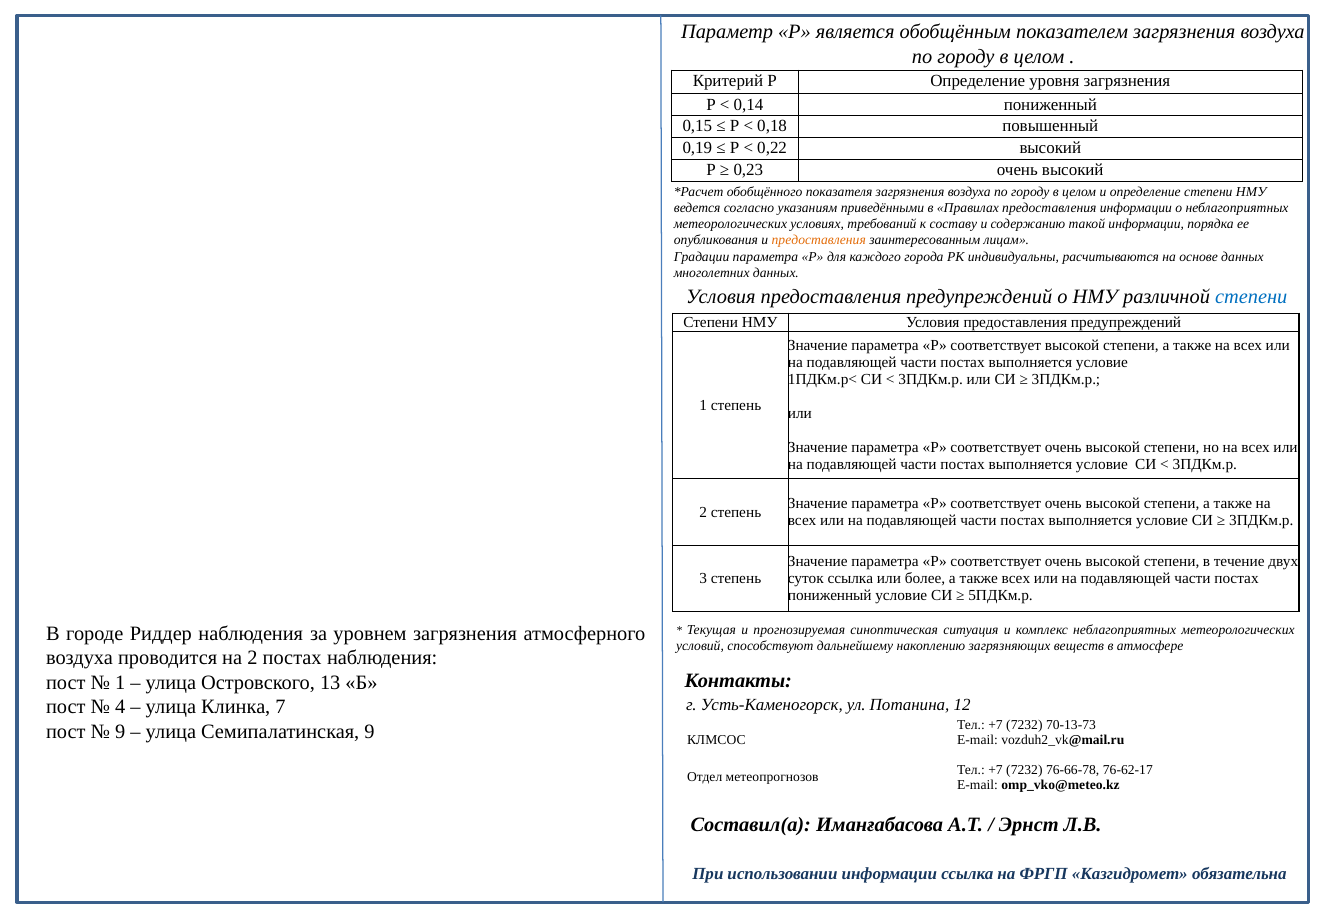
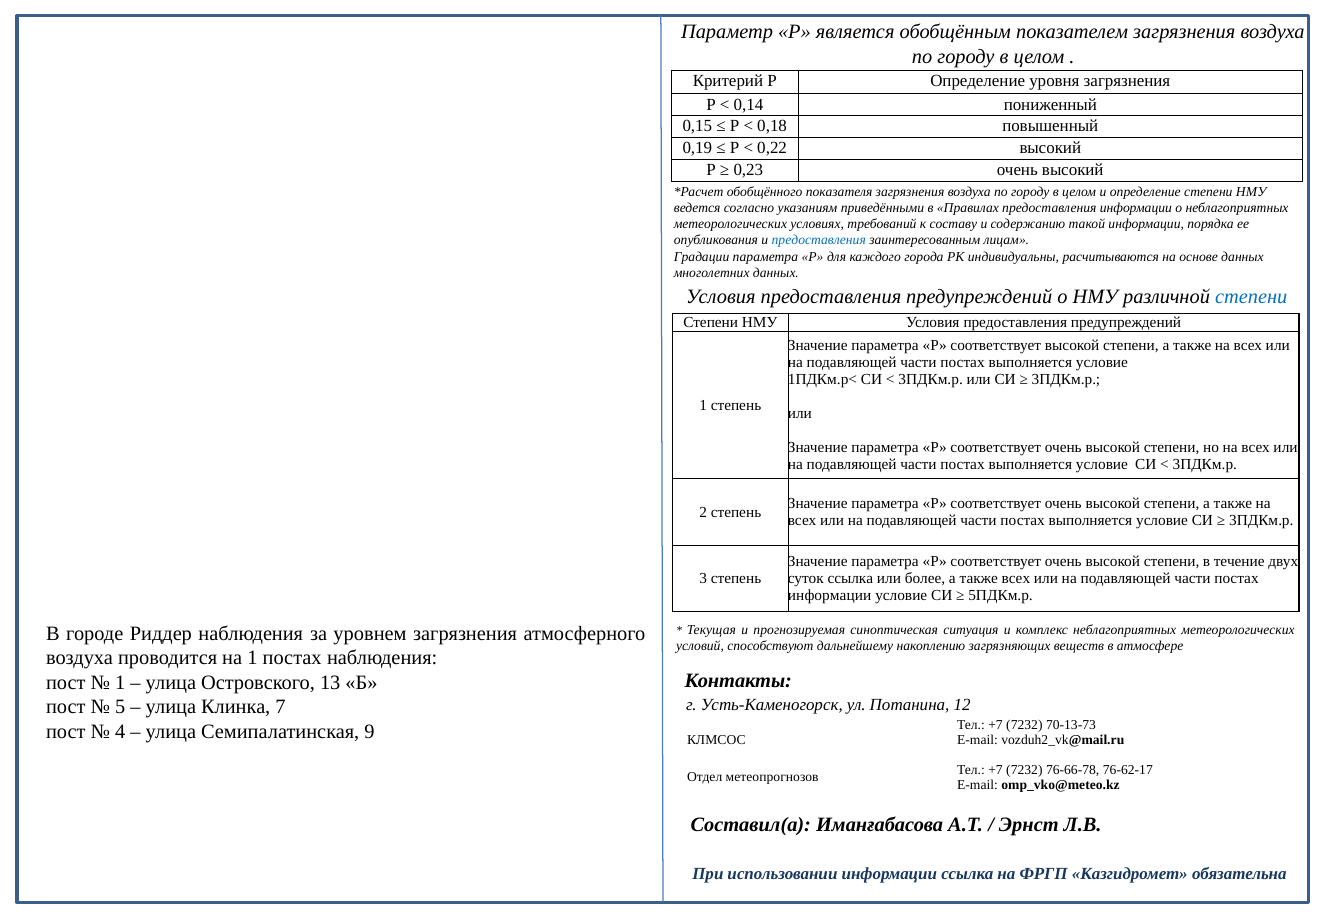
предоставления at (819, 241) colour: orange -> blue
пониженный at (830, 595): пониженный -> информации
на 2: 2 -> 1
4: 4 -> 5
9 at (120, 732): 9 -> 4
